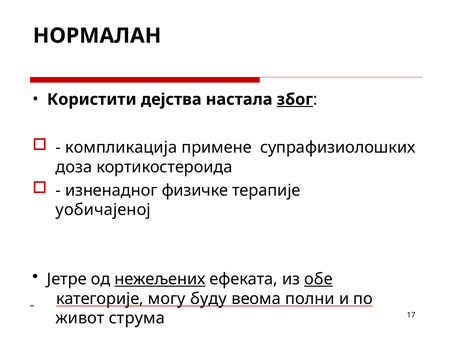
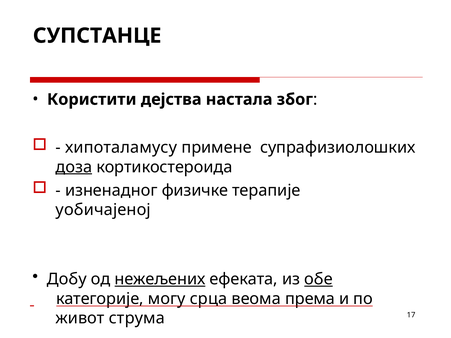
НОРМАЛАН: НОРМАЛАН -> СУПСТАНЦЕ
због underline: present -> none
компликација: компликација -> хипоталамусу
доза underline: none -> present
Јетре: Јетре -> Добу
буду: буду -> срца
полни: полни -> према
